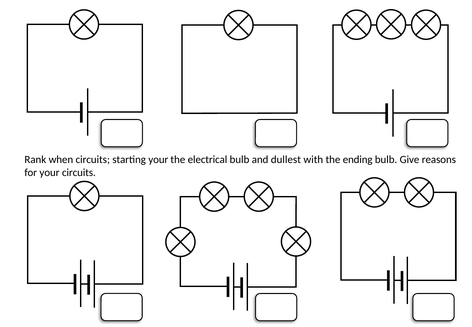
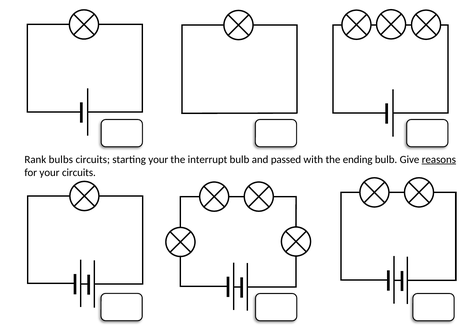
when: when -> bulbs
electrical: electrical -> interrupt
dullest: dullest -> passed
reasons underline: none -> present
